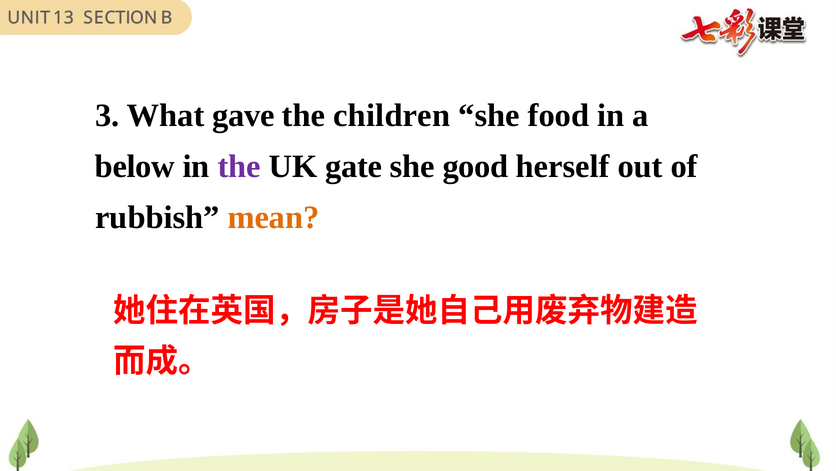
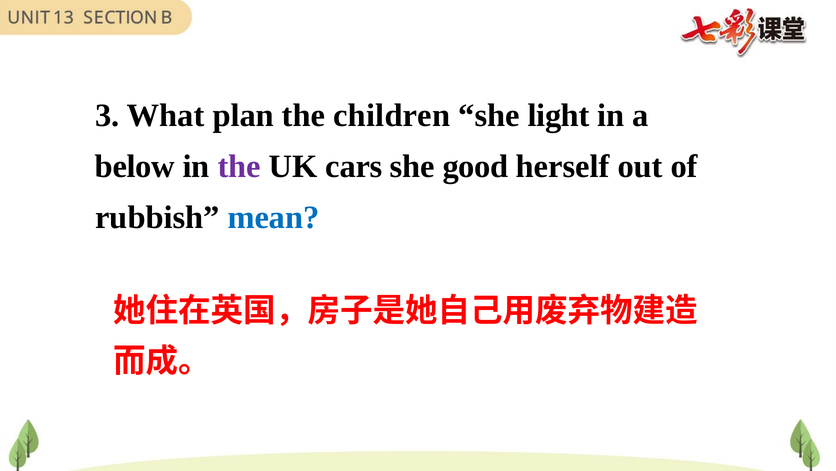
gave: gave -> plan
food: food -> light
gate: gate -> cars
mean colour: orange -> blue
